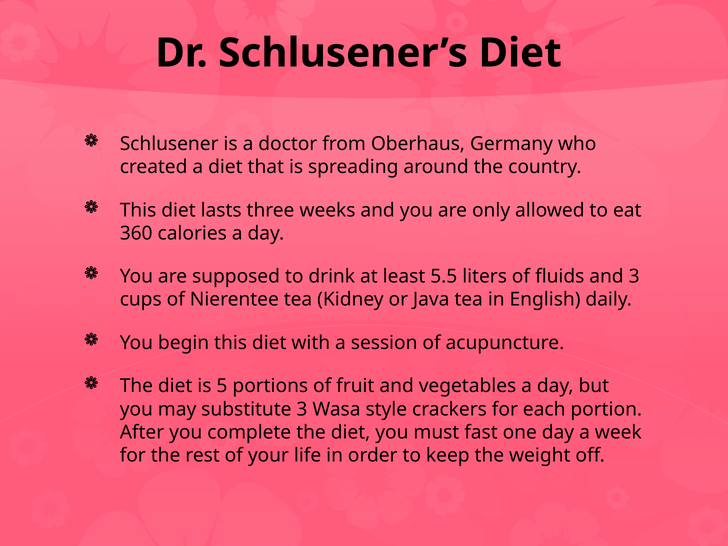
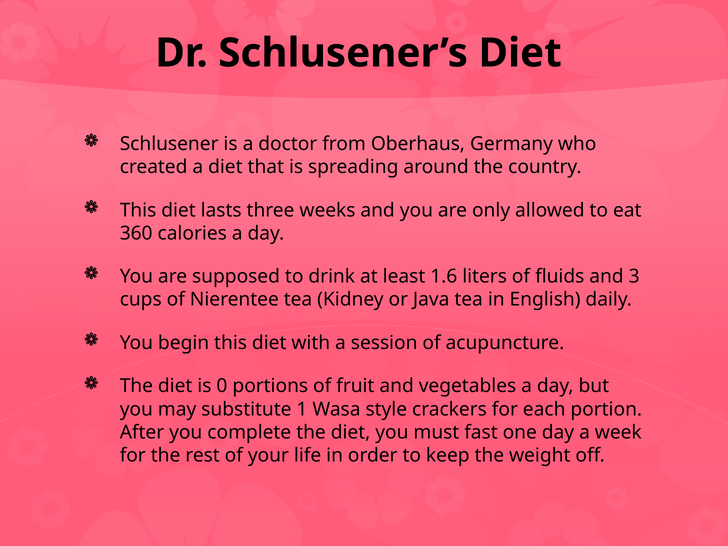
5.5: 5.5 -> 1.6
5: 5 -> 0
substitute 3: 3 -> 1
